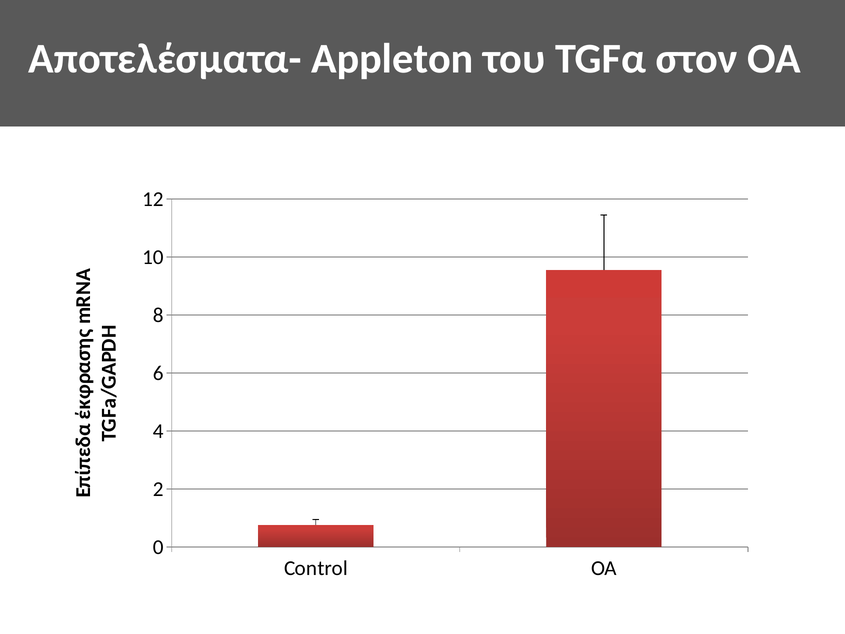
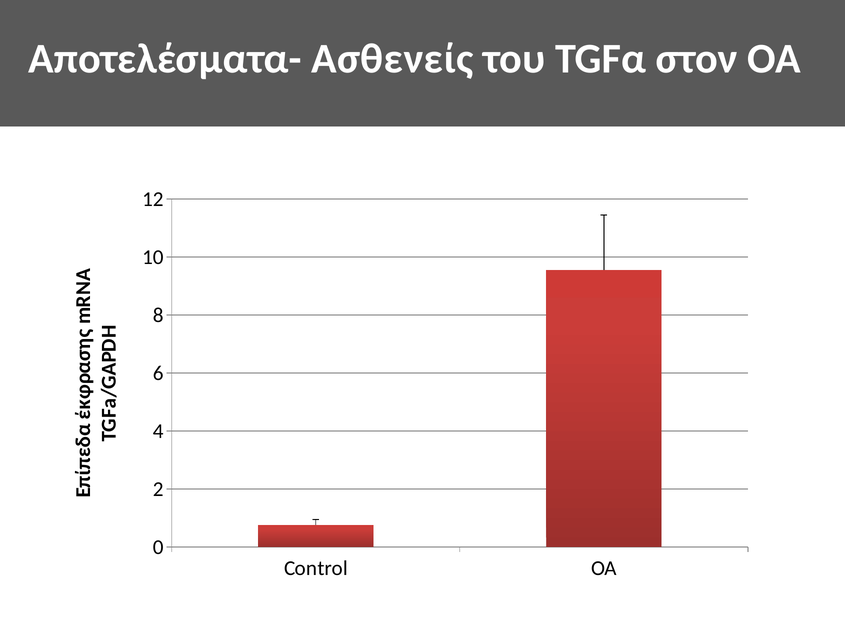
Appleton: Appleton -> Ασθενείς
